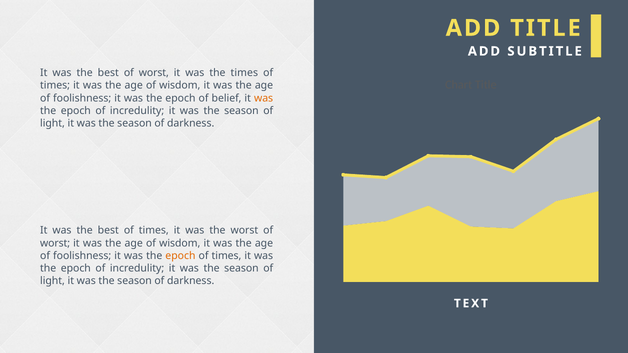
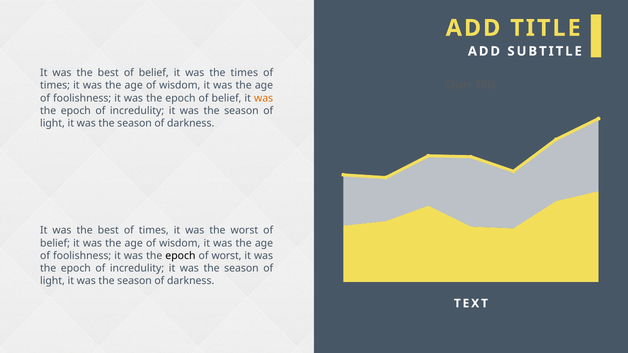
best of worst: worst -> belief
worst at (55, 243): worst -> belief
epoch at (180, 256) colour: orange -> black
times at (226, 256): times -> worst
